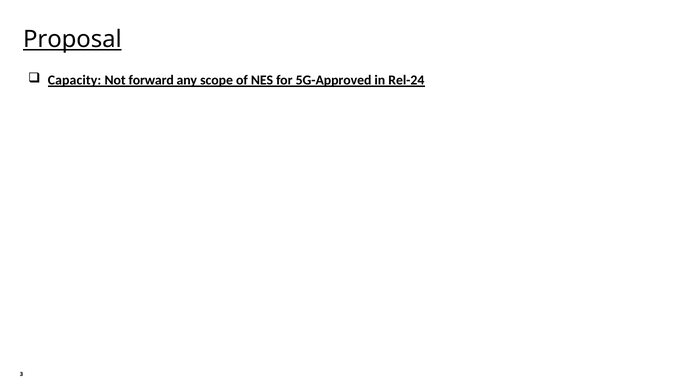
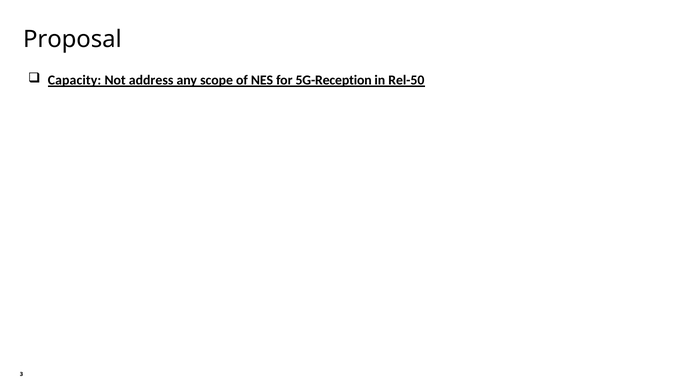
Proposal underline: present -> none
forward: forward -> address
5G-Approved: 5G-Approved -> 5G-Reception
Rel-24: Rel-24 -> Rel-50
